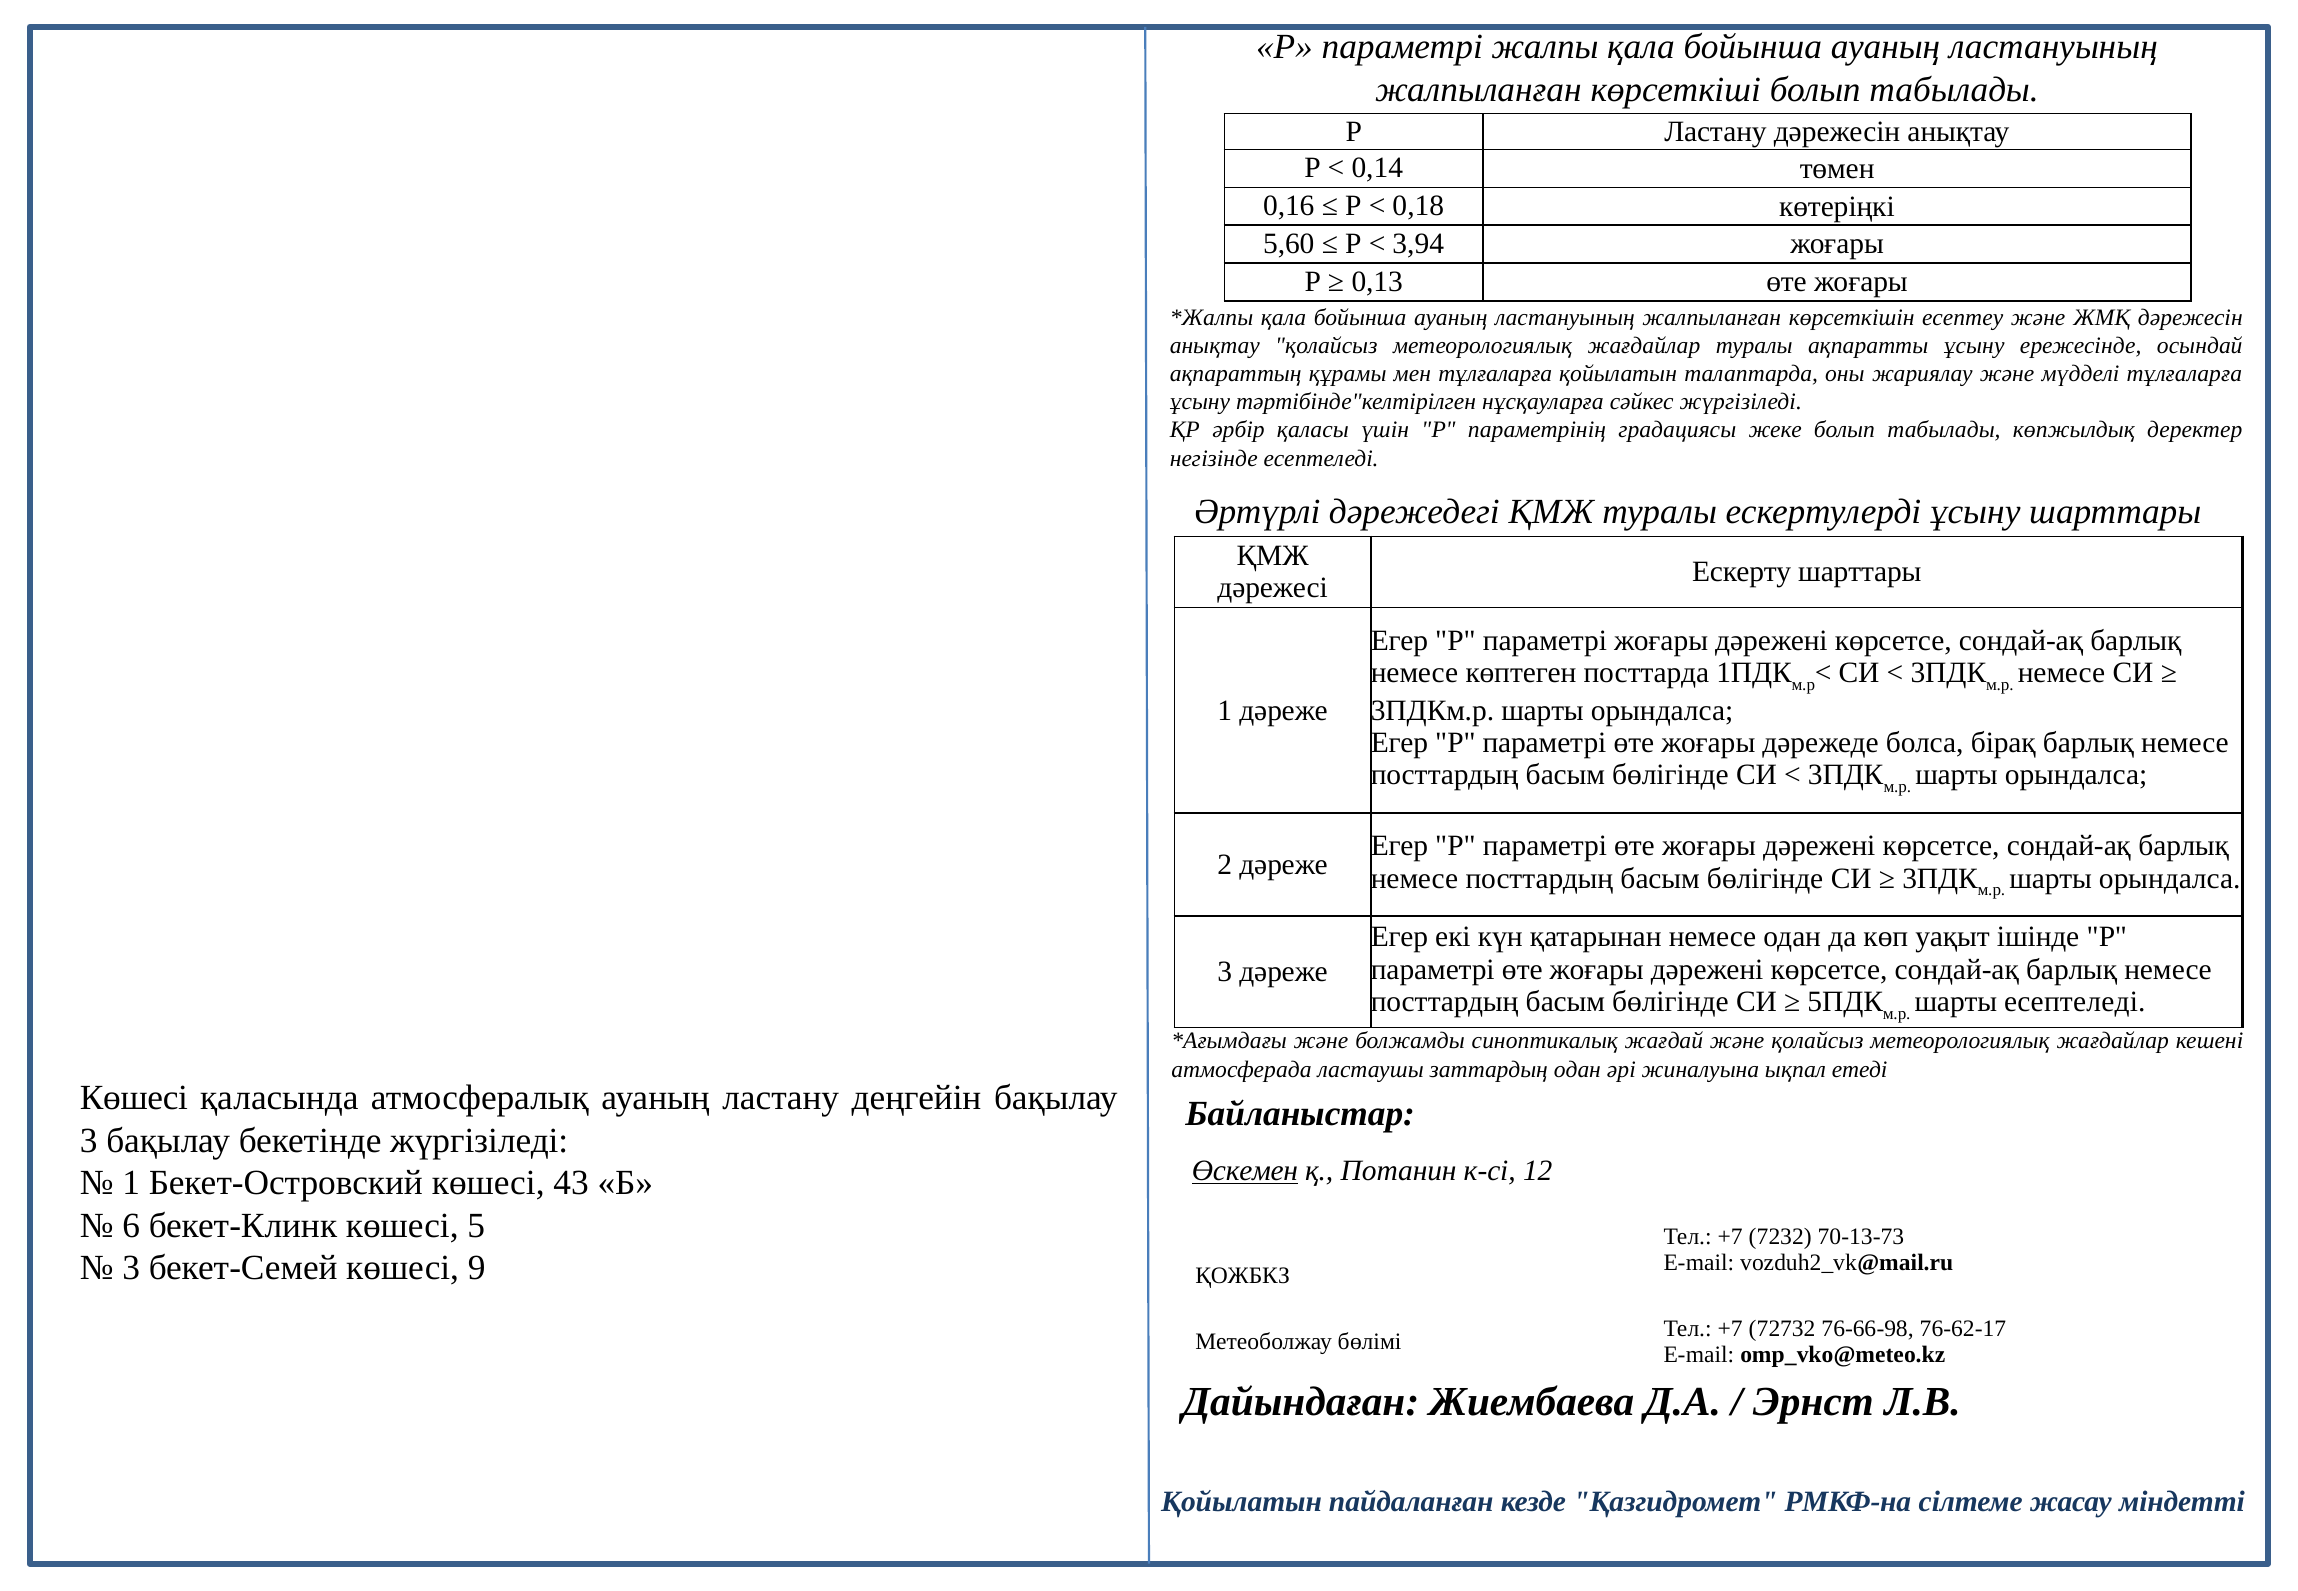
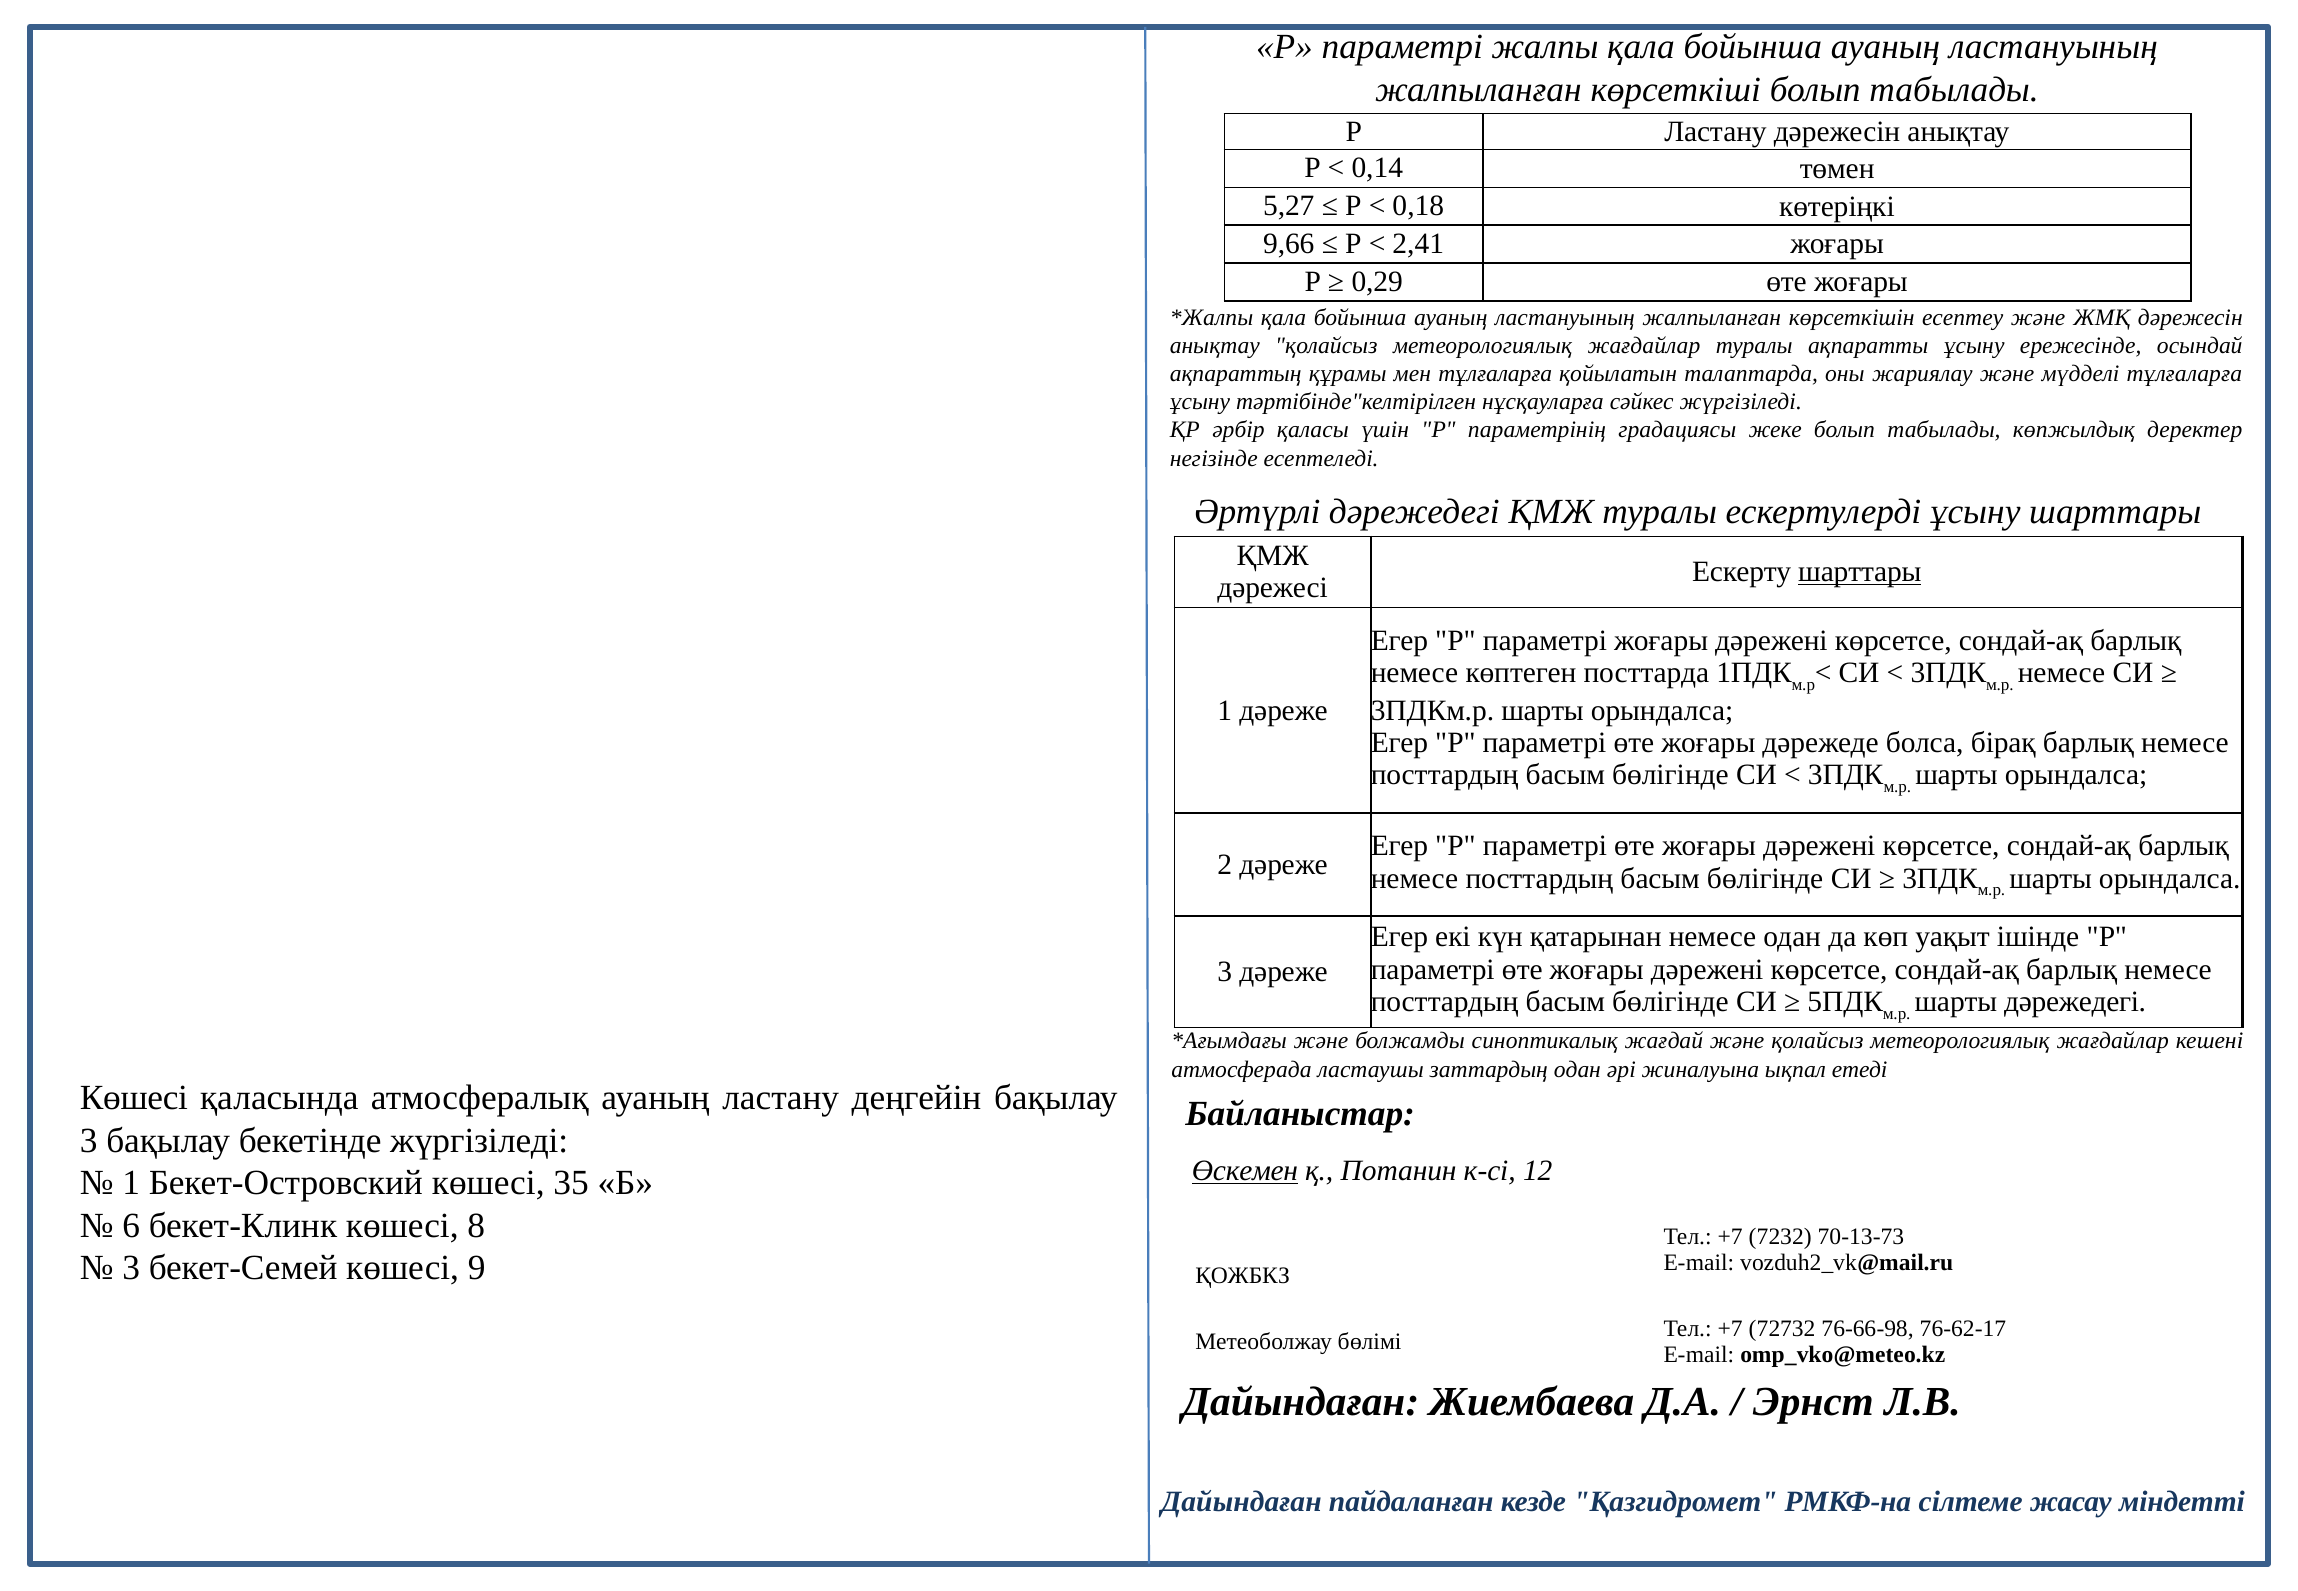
0,16: 0,16 -> 5,27
5,60: 5,60 -> 9,66
3,94: 3,94 -> 2,41
0,13: 0,13 -> 0,29
шарттары at (1860, 572) underline: none -> present
шарты есептеледі: есептеледі -> дәрежедегі
43: 43 -> 35
5: 5 -> 8
Қойылатын at (1241, 1501): Қойылатын -> Дайындаған
